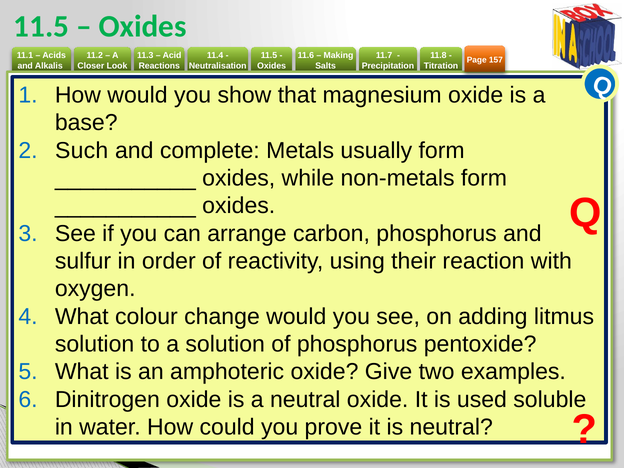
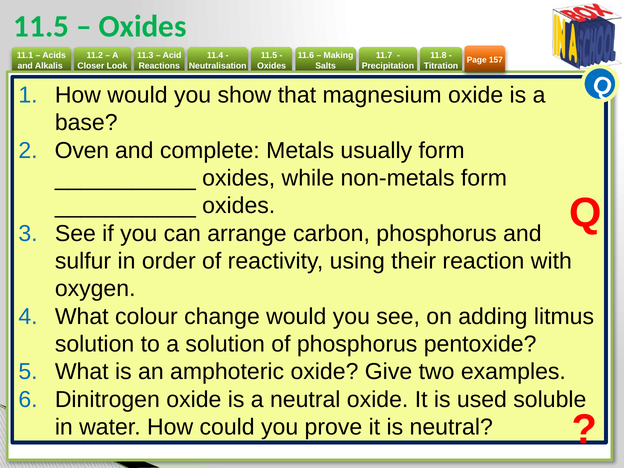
Such: Such -> Oven
